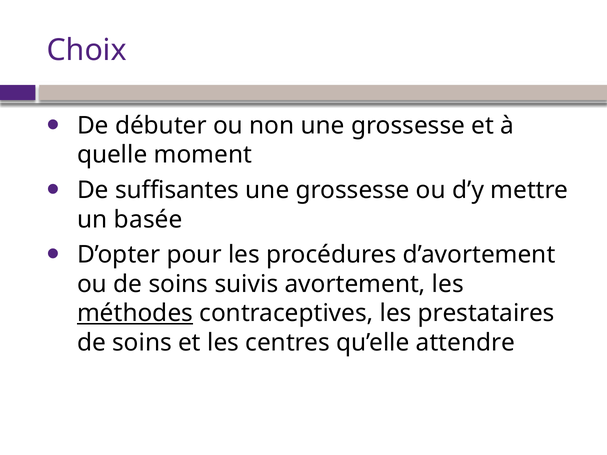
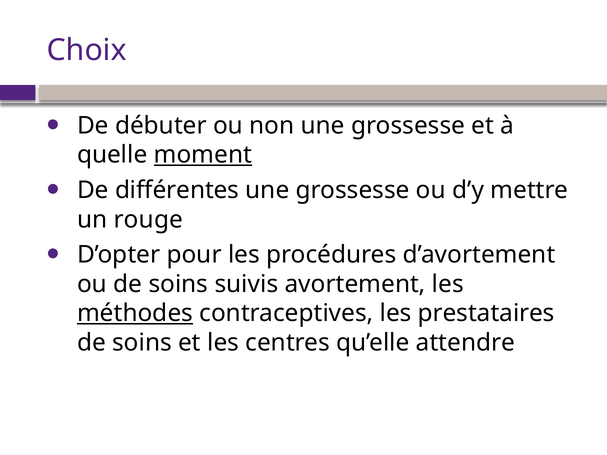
moment underline: none -> present
suffisantes: suffisantes -> différentes
basée: basée -> rouge
